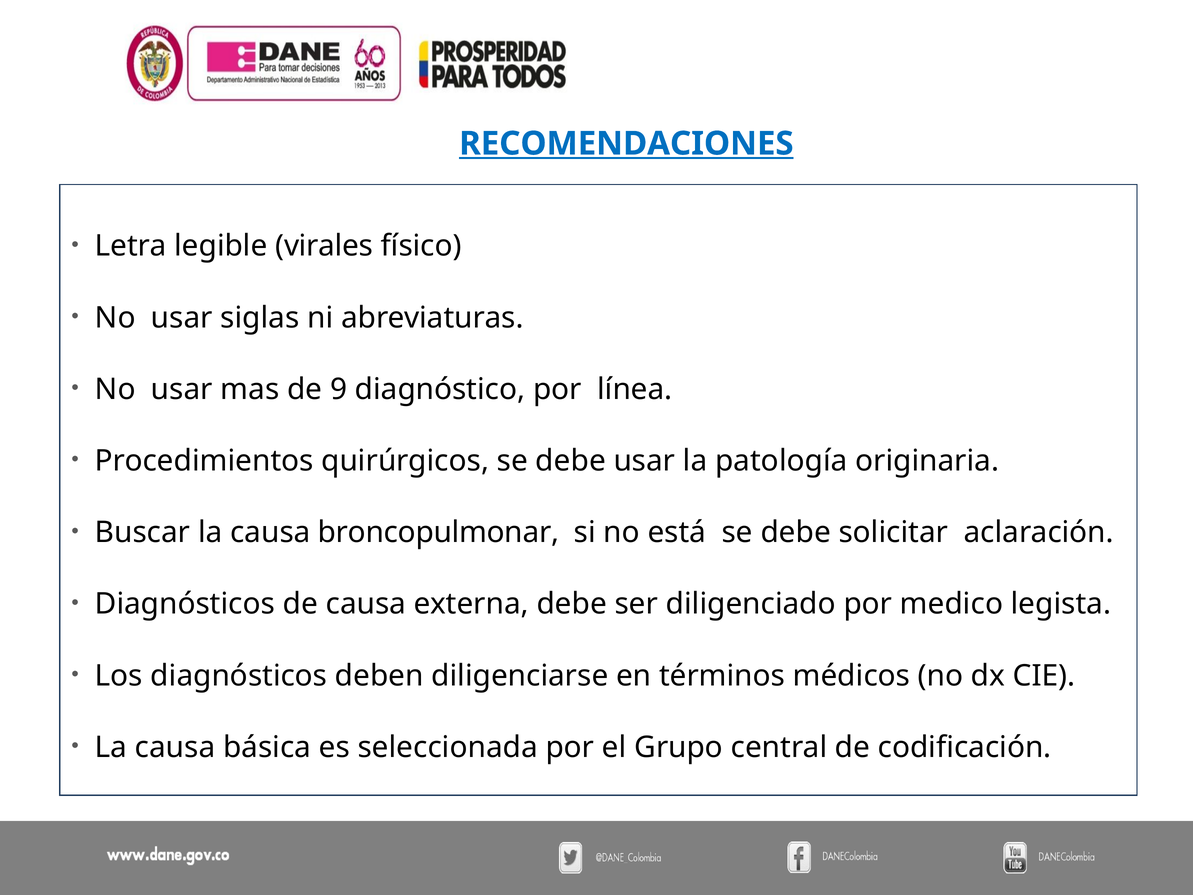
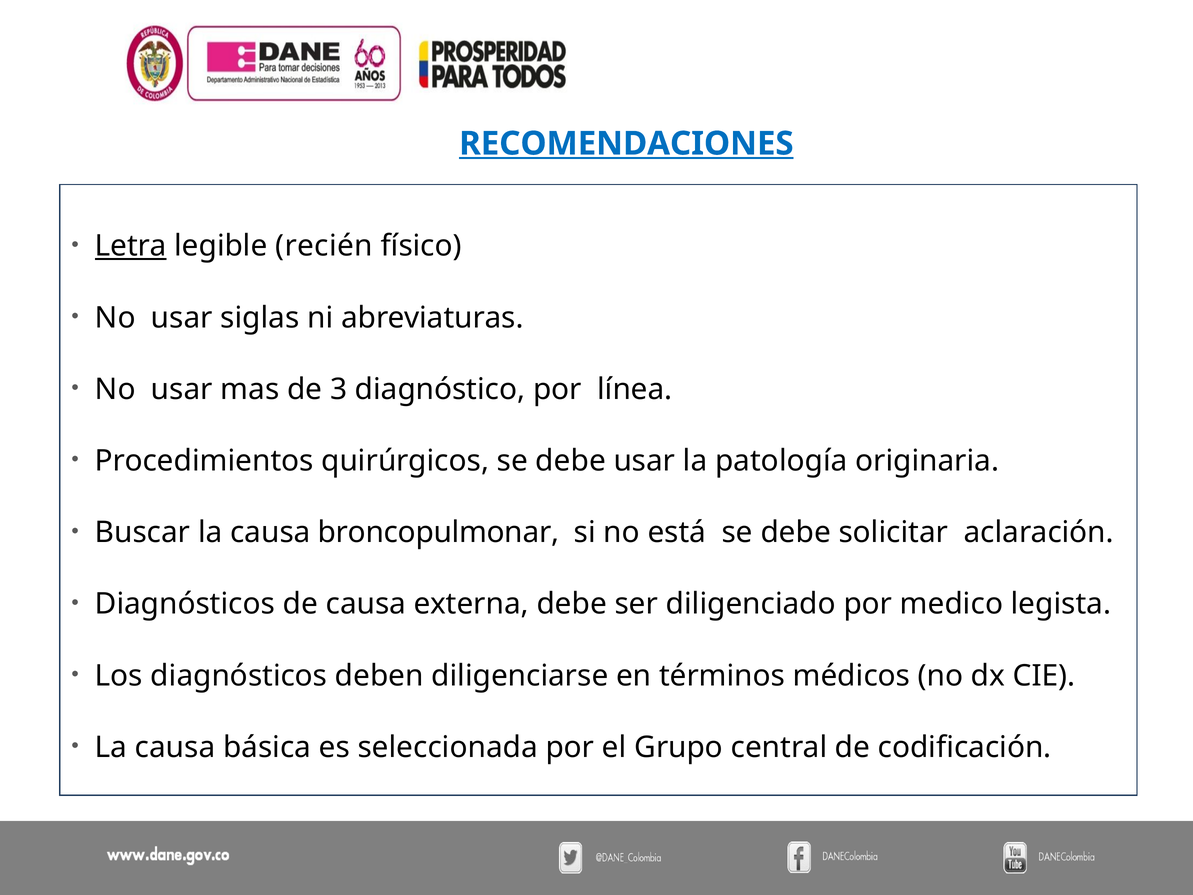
Letra underline: none -> present
virales: virales -> recién
9: 9 -> 3
